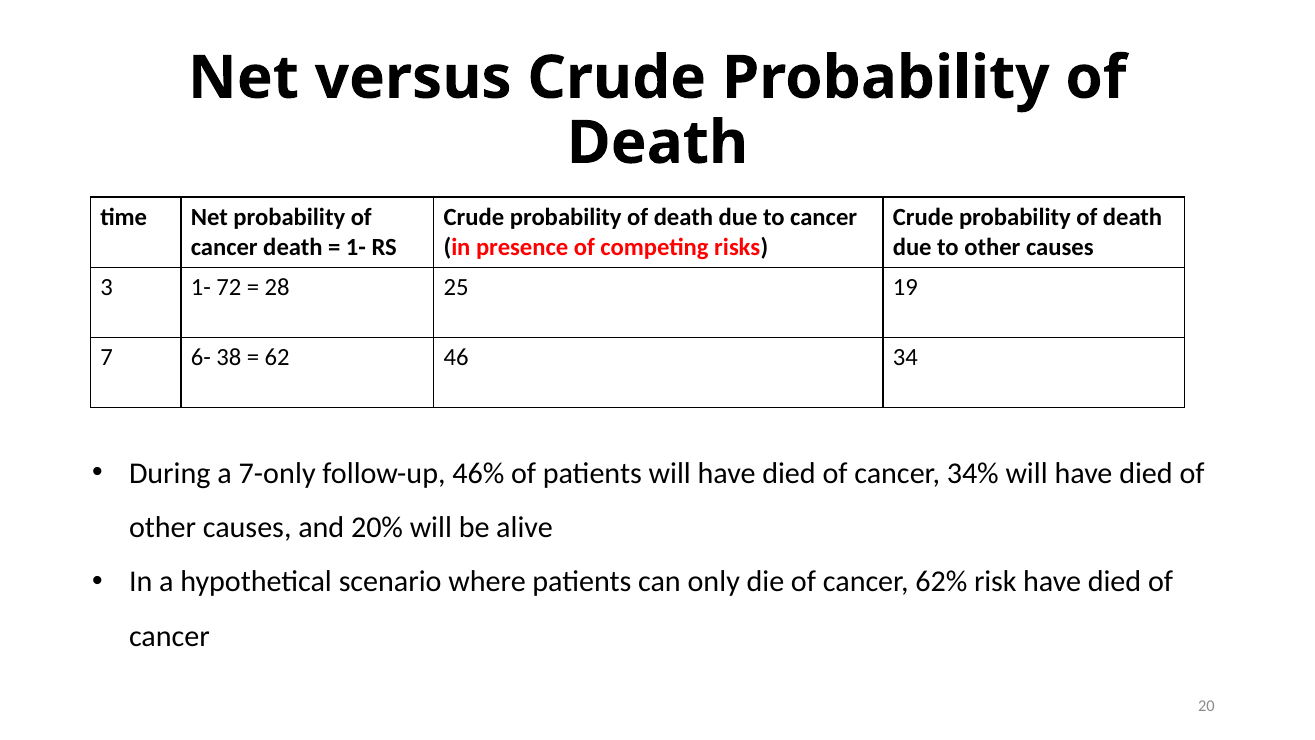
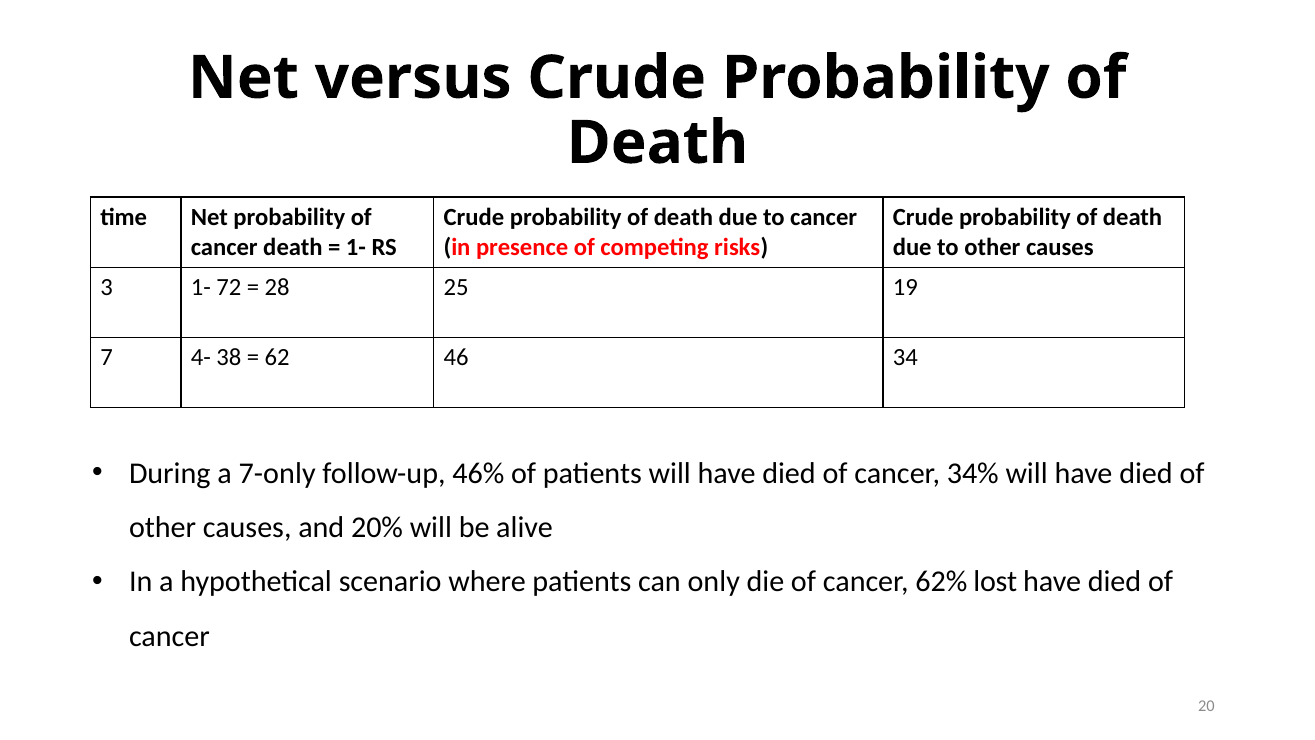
6-: 6- -> 4-
risk: risk -> lost
